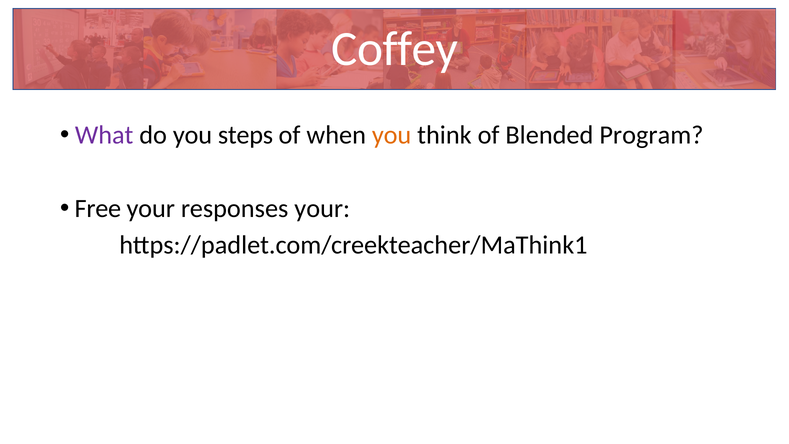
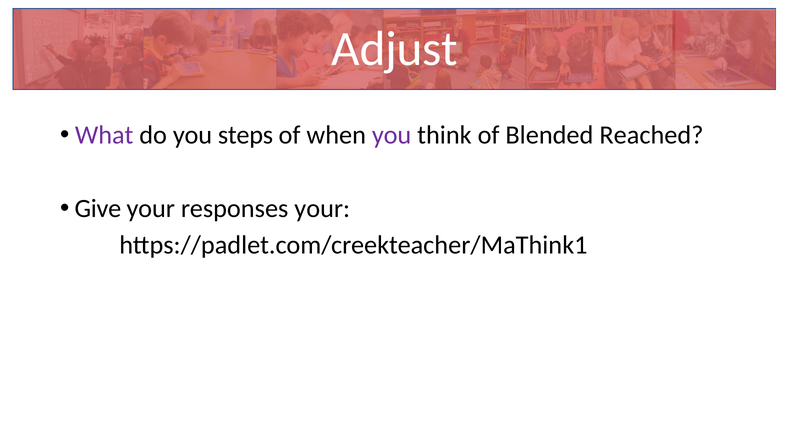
Coffey: Coffey -> Adjust
you at (392, 135) colour: orange -> purple
Program: Program -> Reached
Free: Free -> Give
